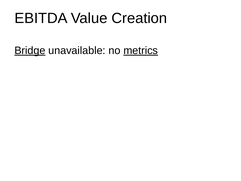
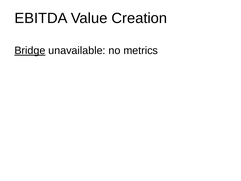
metrics underline: present -> none
